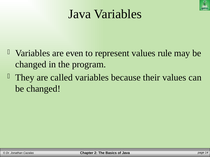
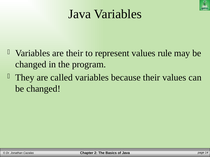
are even: even -> their
